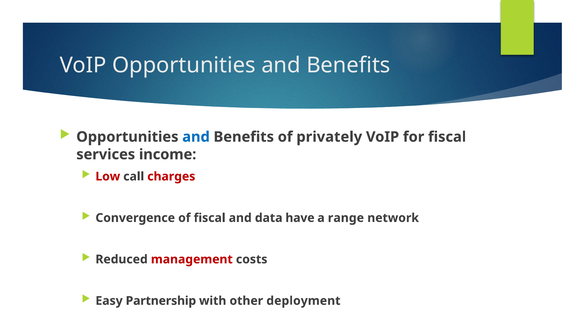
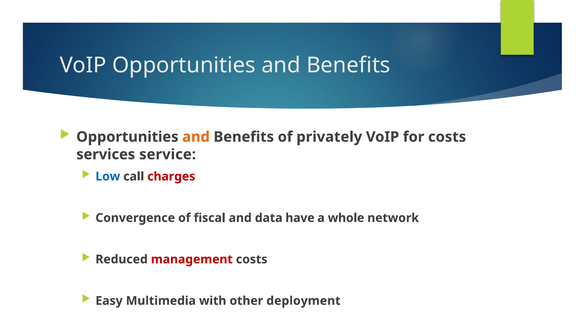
and at (196, 137) colour: blue -> orange
for fiscal: fiscal -> costs
income: income -> service
Low colour: red -> blue
range: range -> whole
Partnership: Partnership -> Multimedia
